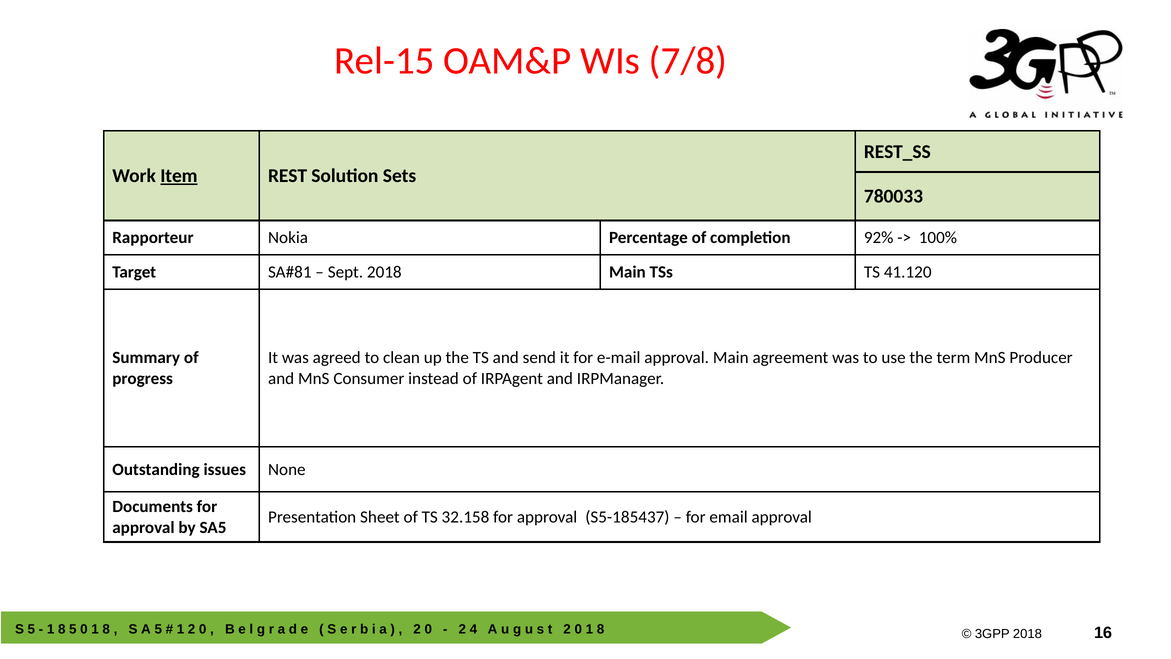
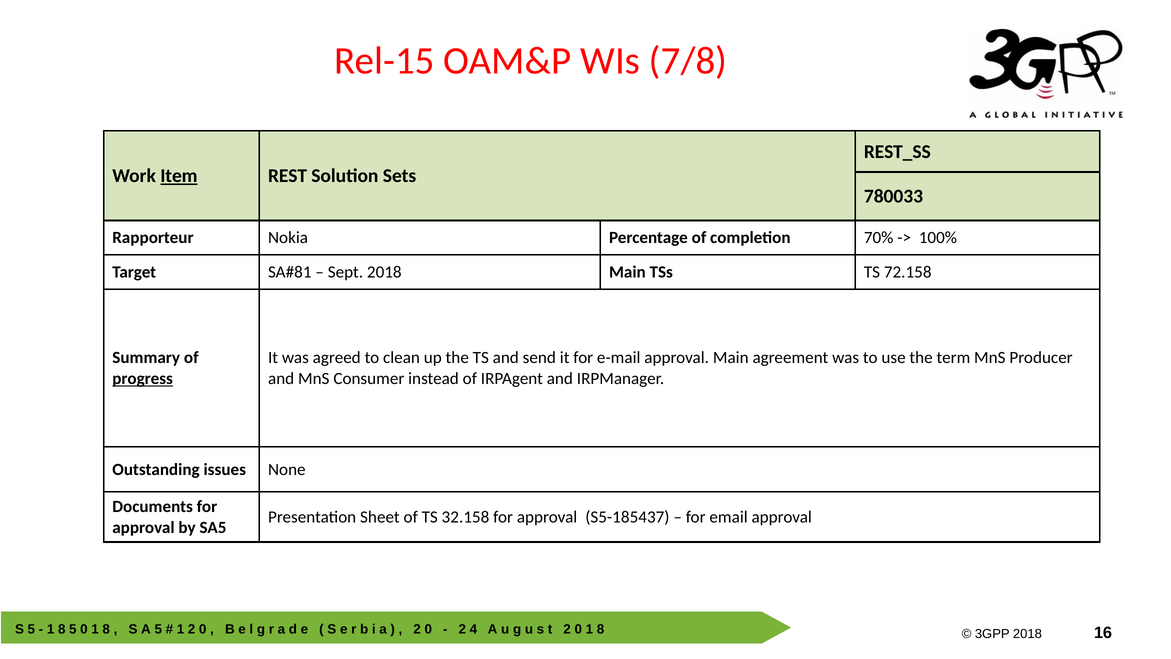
92%: 92% -> 70%
41.120: 41.120 -> 72.158
progress underline: none -> present
